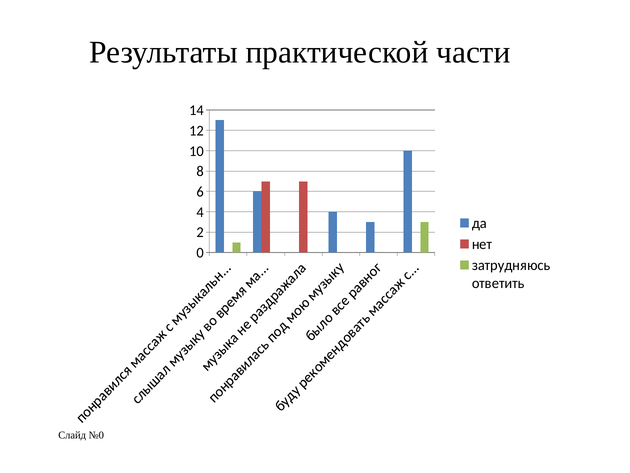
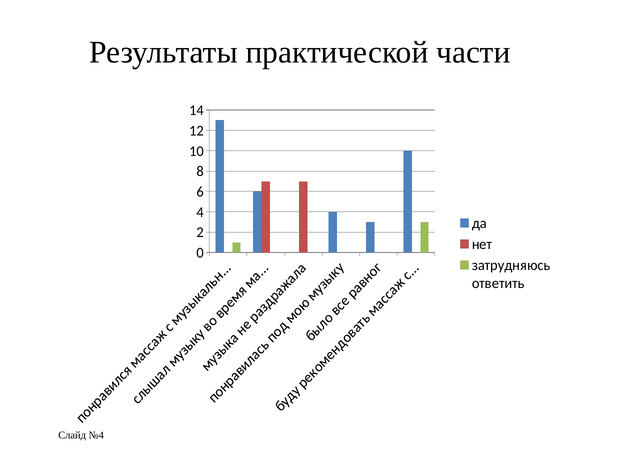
№0: №0 -> №4
